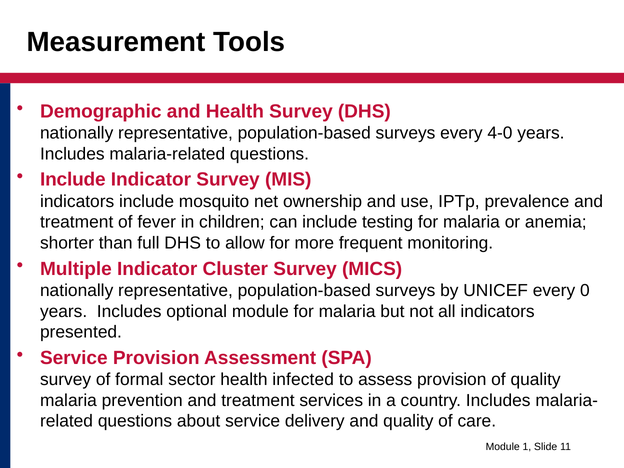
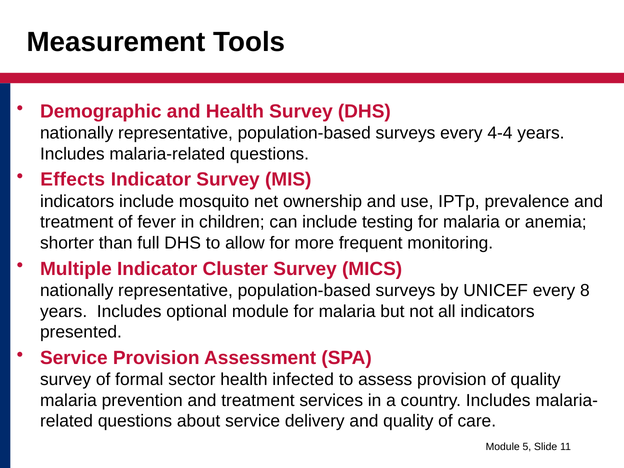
4-0: 4-0 -> 4-4
Include at (73, 180): Include -> Effects
0: 0 -> 8
1: 1 -> 5
